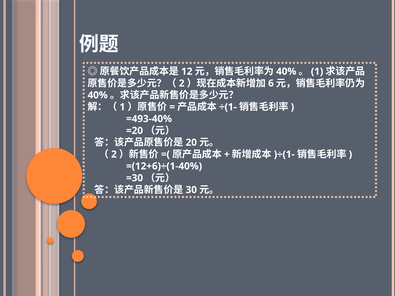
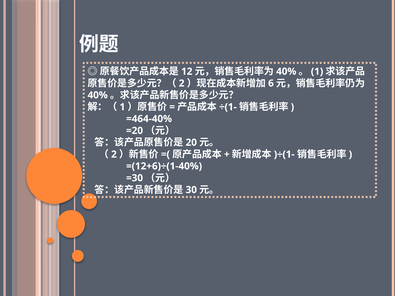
=493-40%: =493-40% -> =464-40%
